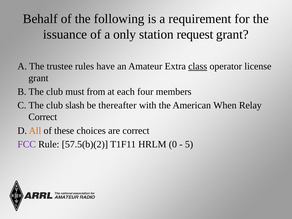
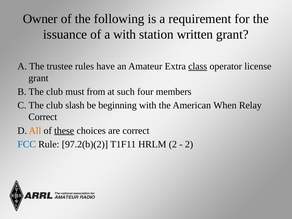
Behalf: Behalf -> Owner
a only: only -> with
request: request -> written
each: each -> such
thereafter: thereafter -> beginning
these underline: none -> present
FCC colour: purple -> blue
57.5(b)(2: 57.5(b)(2 -> 97.2(b)(2
HRLM 0: 0 -> 2
5 at (189, 144): 5 -> 2
